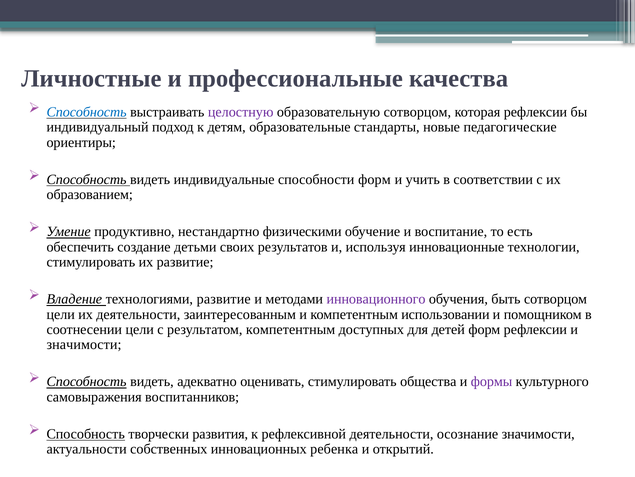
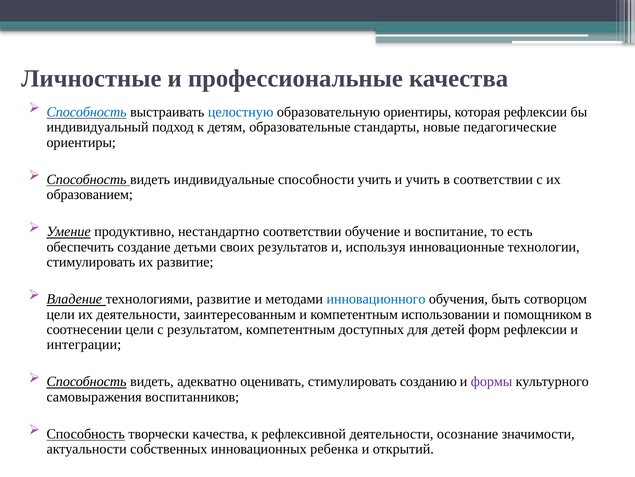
целостную colour: purple -> blue
образовательную сотворцом: сотворцом -> ориентиры
способности форм: форм -> учить
нестандартно физическими: физическими -> соответствии
инновационного colour: purple -> blue
значимости at (84, 344): значимости -> интеграции
общества: общества -> созданию
творчески развития: развития -> качества
